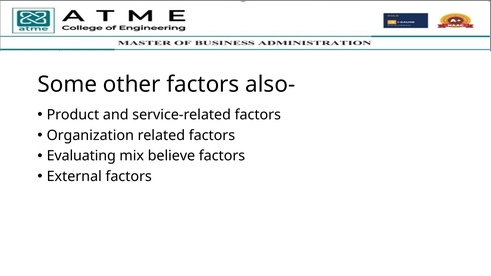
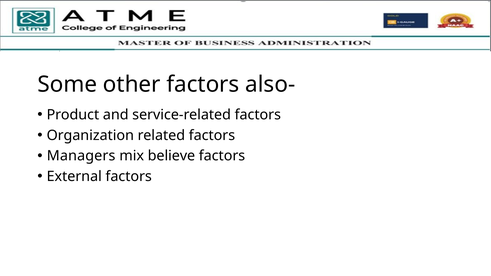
Evaluating: Evaluating -> Managers
